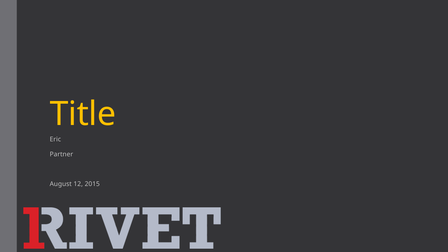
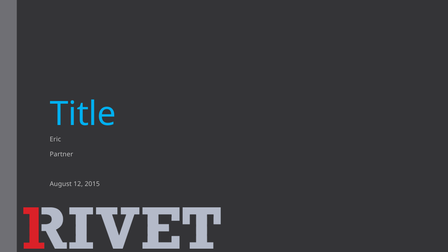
Title colour: yellow -> light blue
